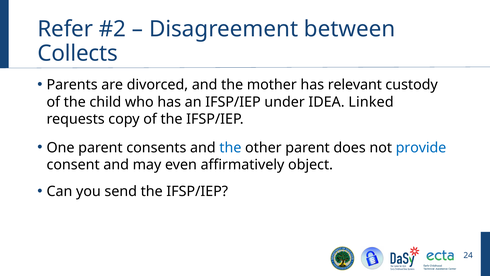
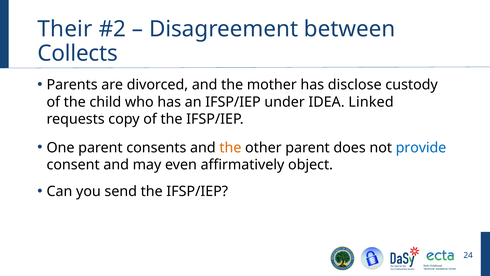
Refer: Refer -> Their
relevant: relevant -> disclose
the at (230, 147) colour: blue -> orange
